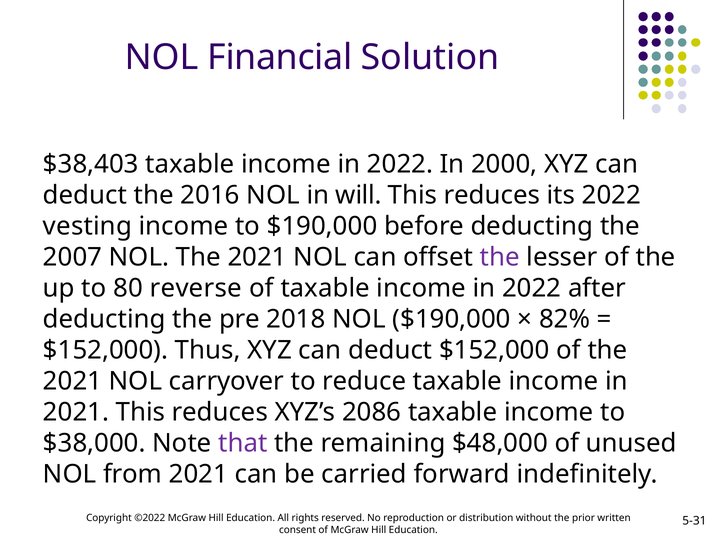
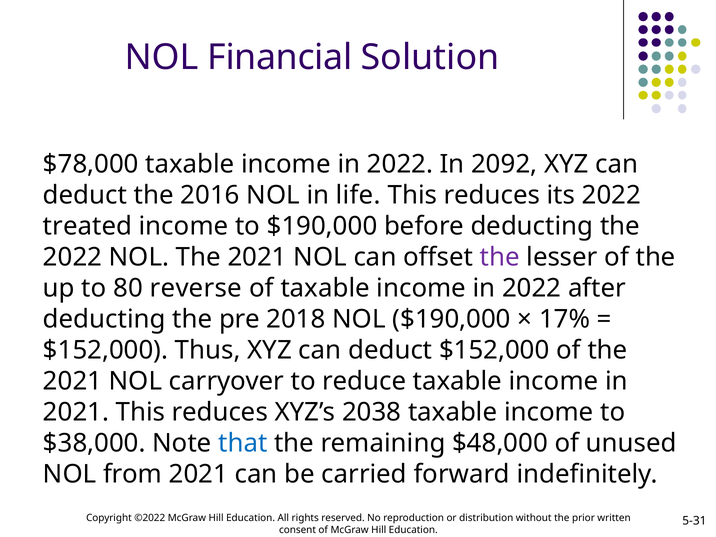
$38,403: $38,403 -> $78,000
2000: 2000 -> 2092
will: will -> life
vesting: vesting -> treated
2007 at (73, 257): 2007 -> 2022
82%: 82% -> 17%
2086: 2086 -> 2038
that colour: purple -> blue
